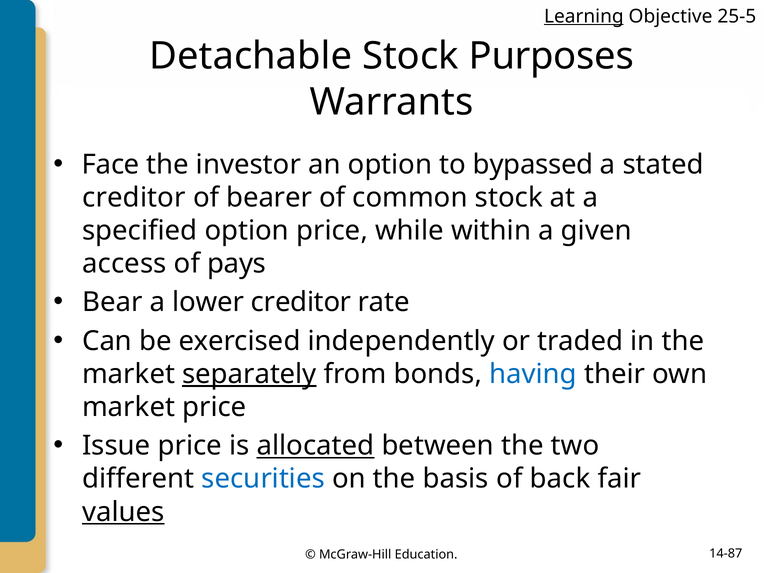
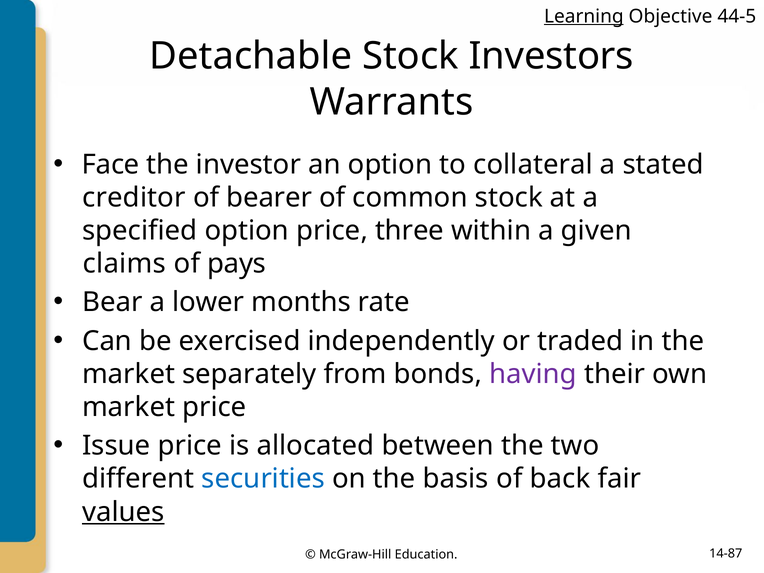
25-5: 25-5 -> 44-5
Purposes: Purposes -> Investors
bypassed: bypassed -> collateral
while: while -> three
access: access -> claims
lower creditor: creditor -> months
separately underline: present -> none
having colour: blue -> purple
allocated underline: present -> none
